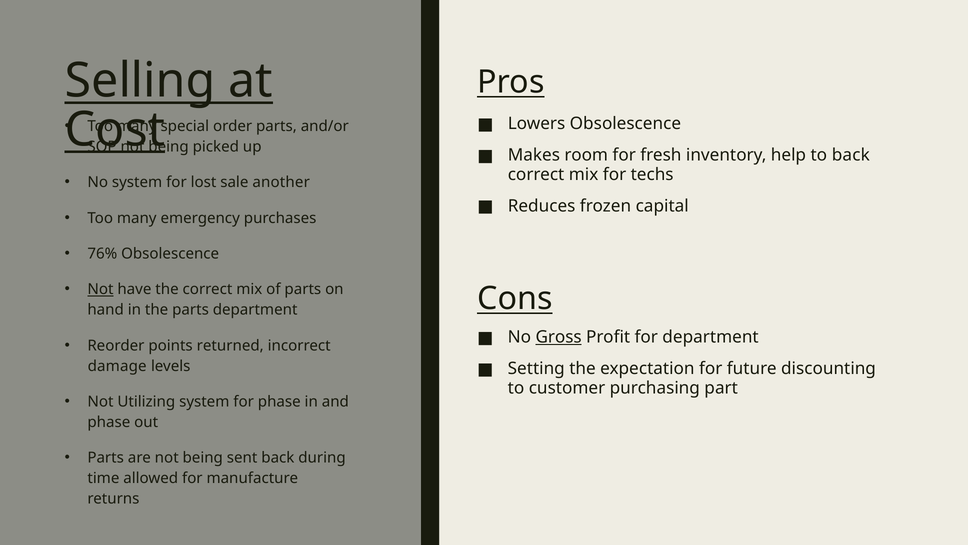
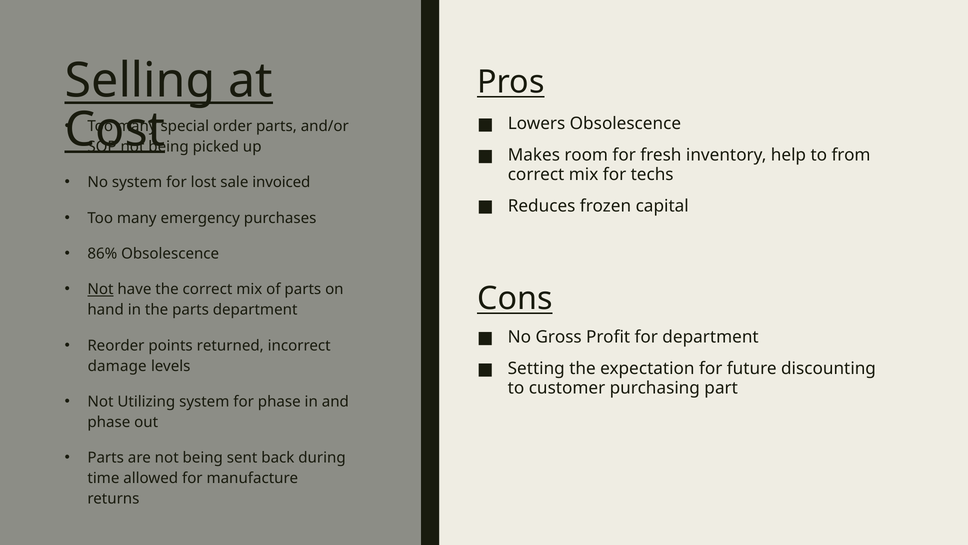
to back: back -> from
another: another -> invoiced
76%: 76% -> 86%
Gross underline: present -> none
